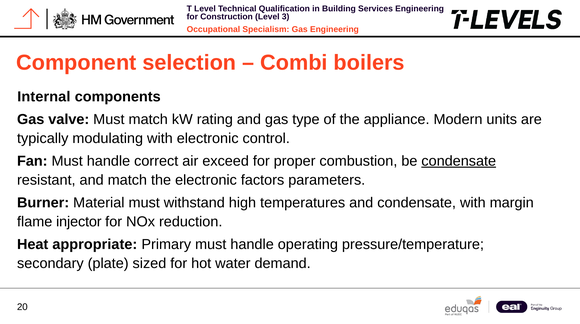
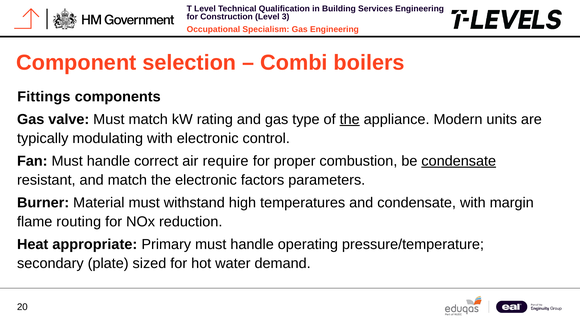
Internal: Internal -> Fittings
the at (350, 119) underline: none -> present
exceed: exceed -> require
injector: injector -> routing
